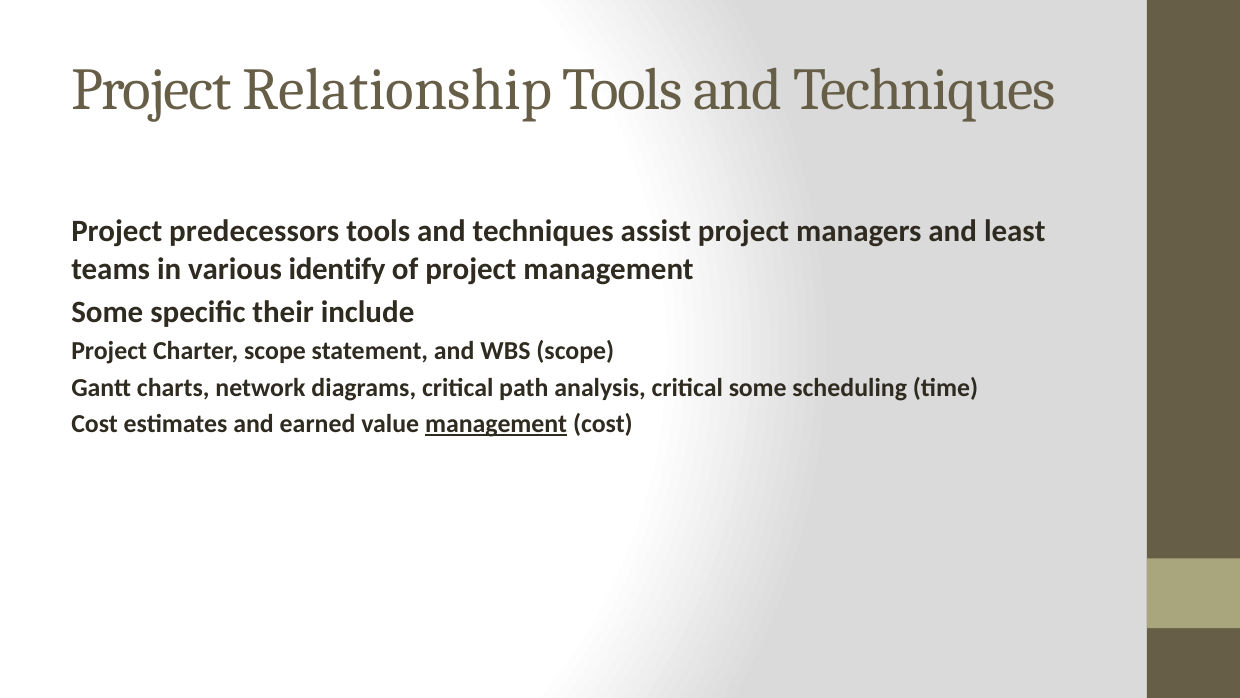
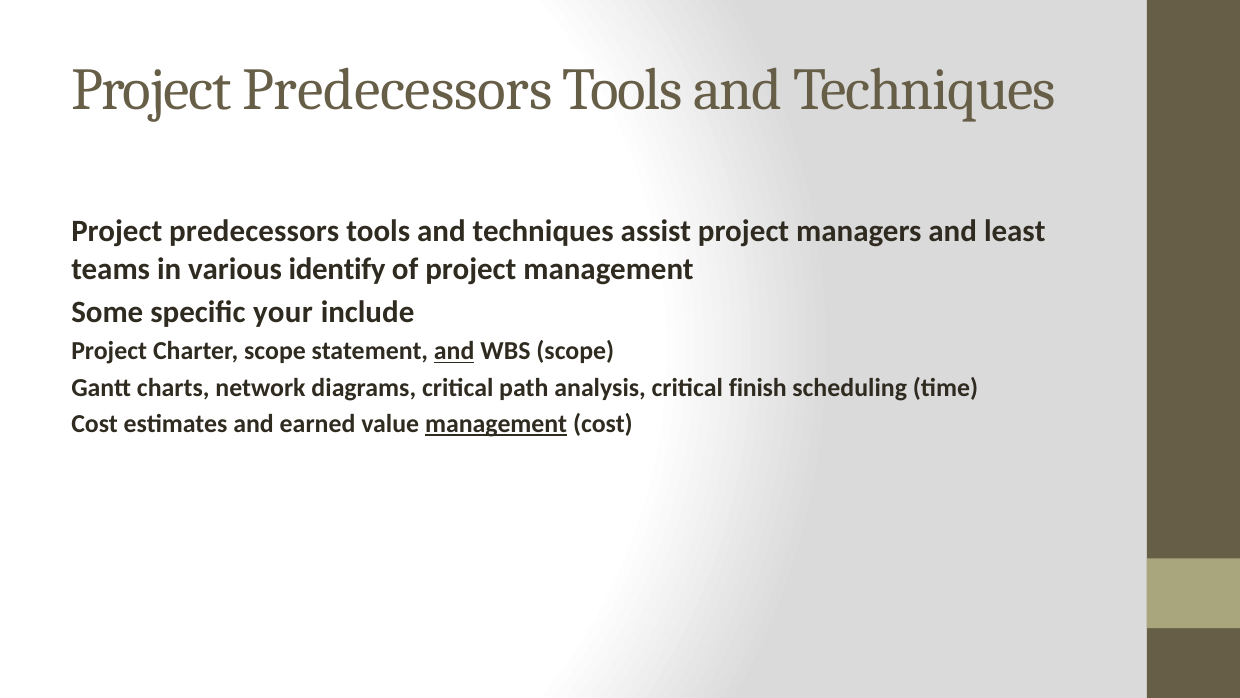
Relationship at (397, 90): Relationship -> Predecessors
their: their -> your
and at (454, 351) underline: none -> present
critical some: some -> finish
